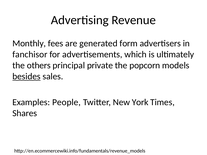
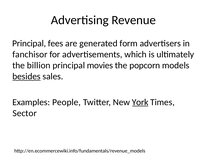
Monthly at (29, 43): Monthly -> Principal
others: others -> billion
private: private -> movies
York underline: none -> present
Shares: Shares -> Sector
